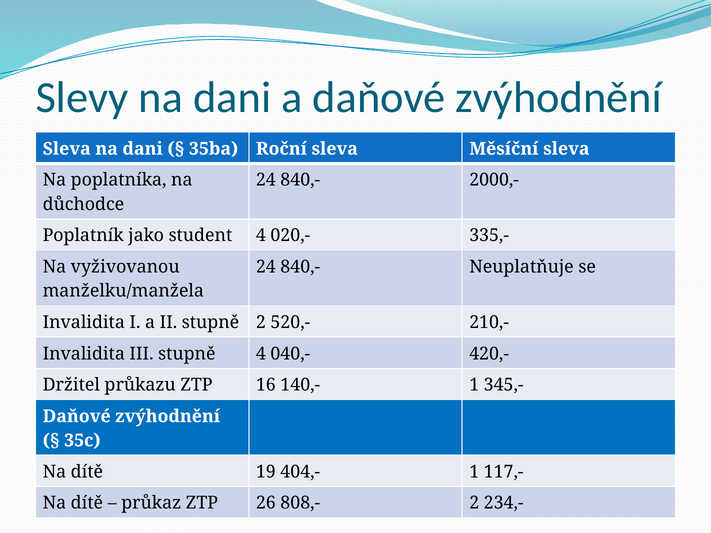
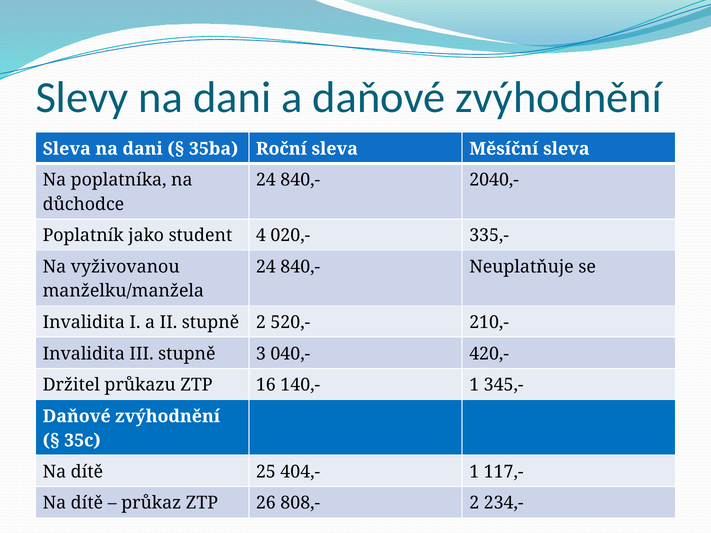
2000,-: 2000,- -> 2040,-
stupně 4: 4 -> 3
19: 19 -> 25
